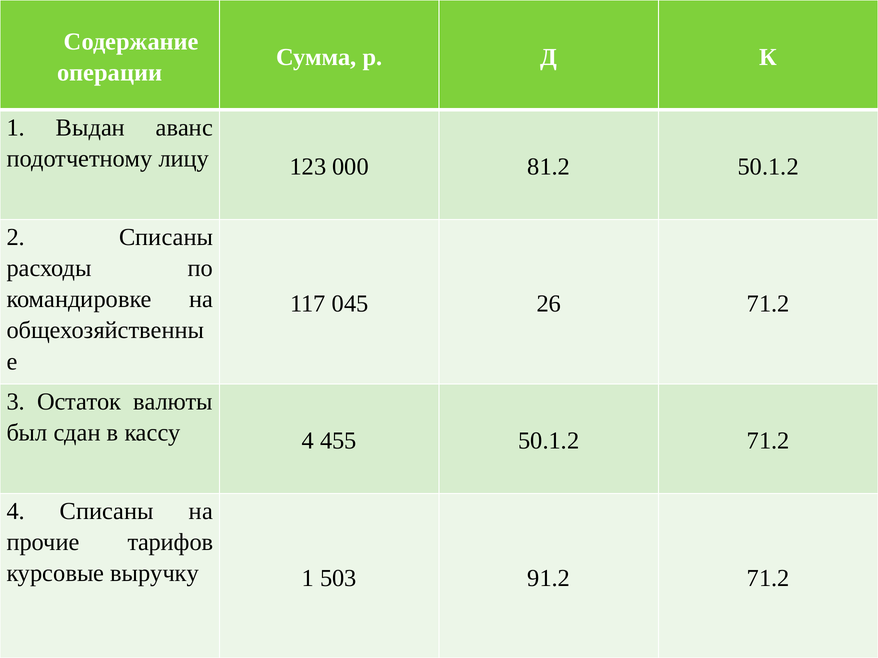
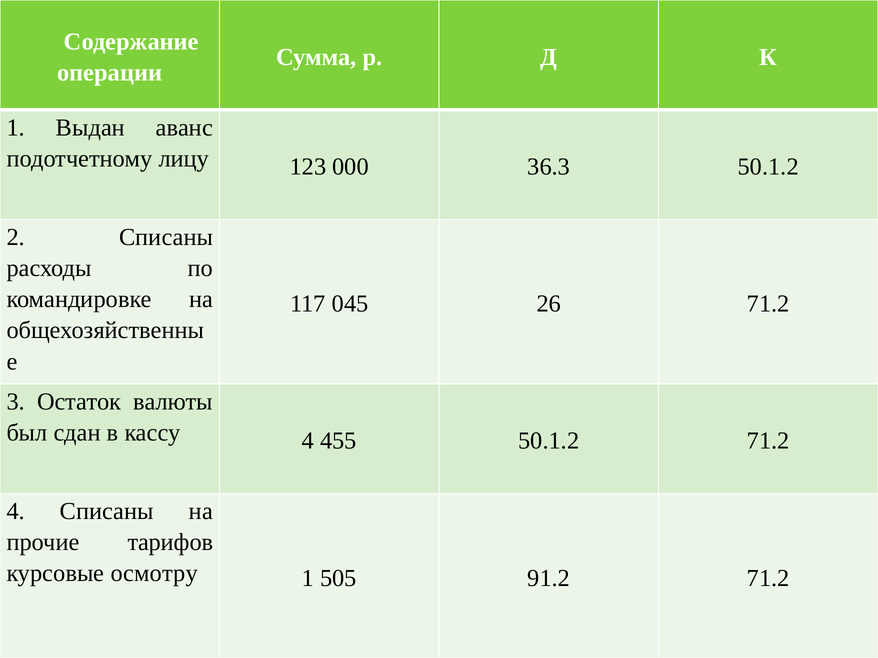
81.2: 81.2 -> 36.3
выручку: выручку -> осмотру
503: 503 -> 505
